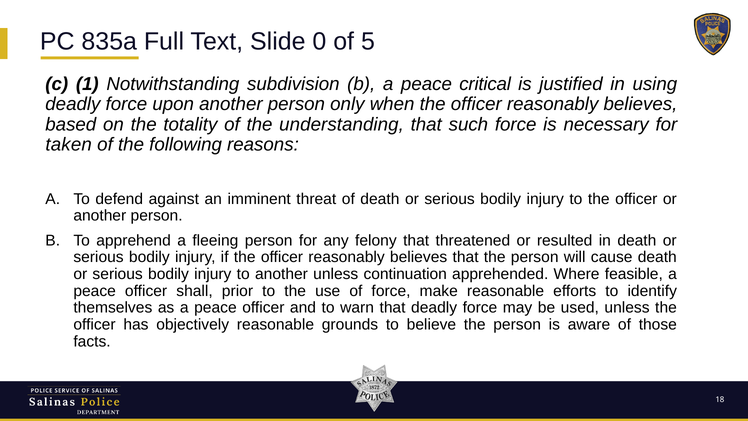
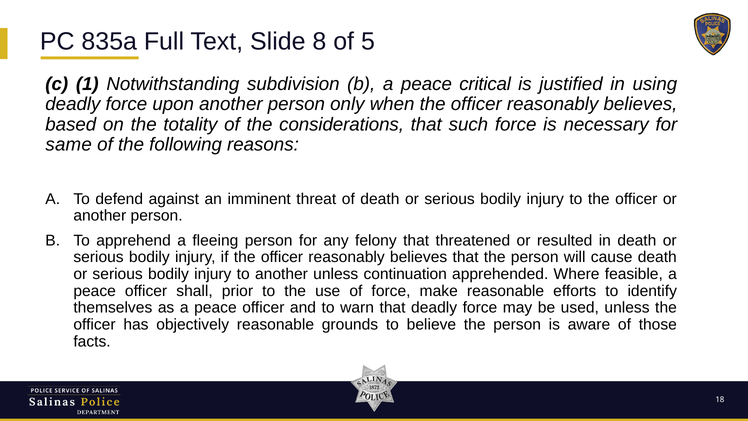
0: 0 -> 8
understanding: understanding -> considerations
taken: taken -> same
